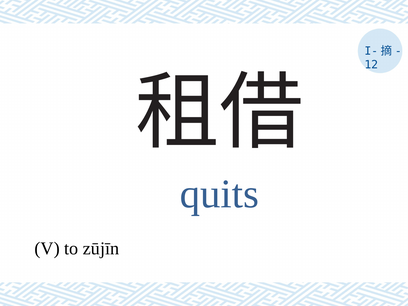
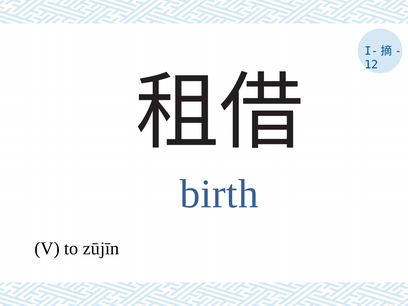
quits: quits -> birth
